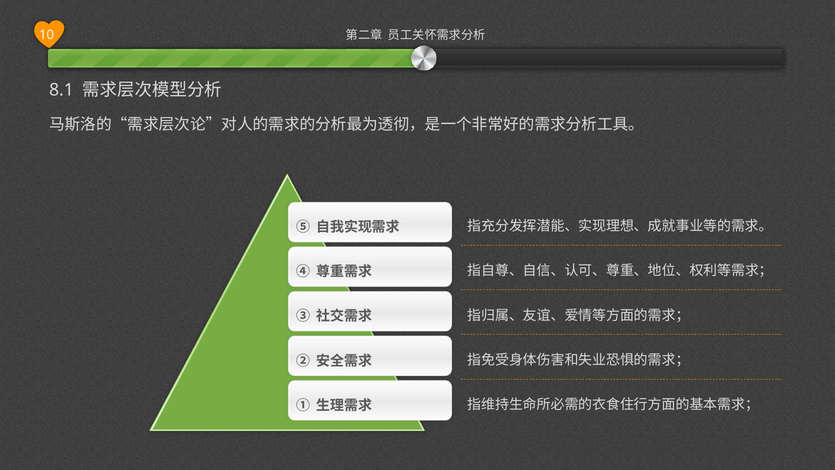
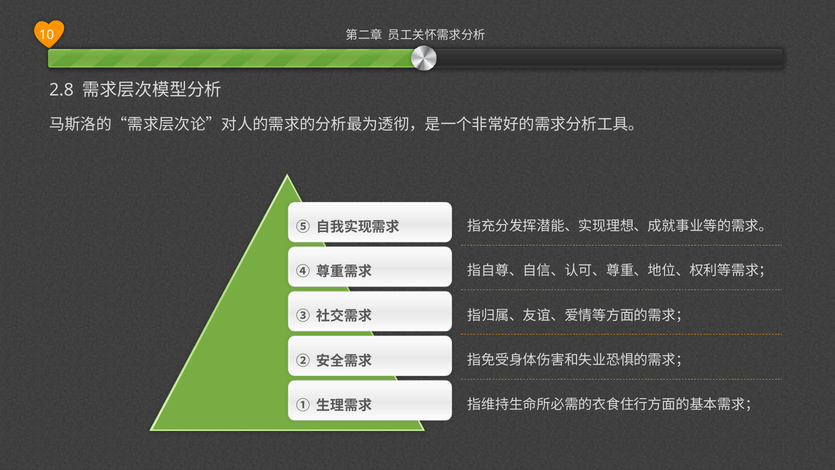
8.1: 8.1 -> 2.8
